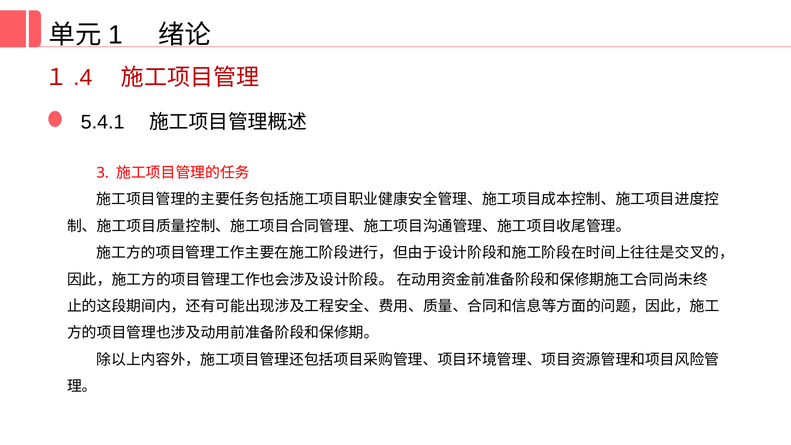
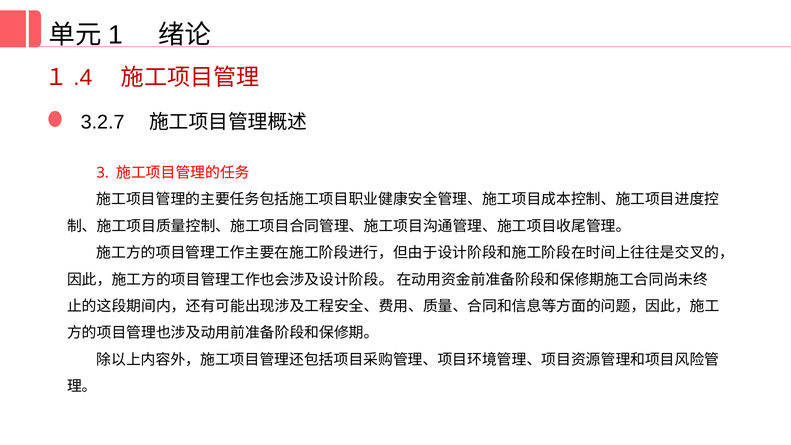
5.4.1: 5.4.1 -> 3.2.7
